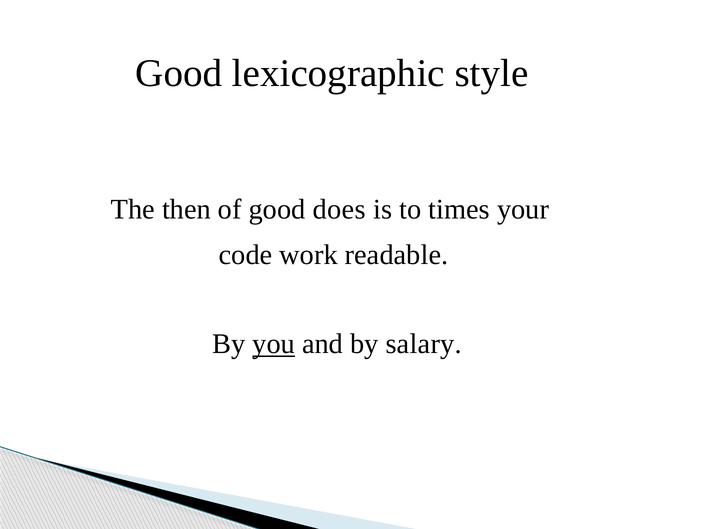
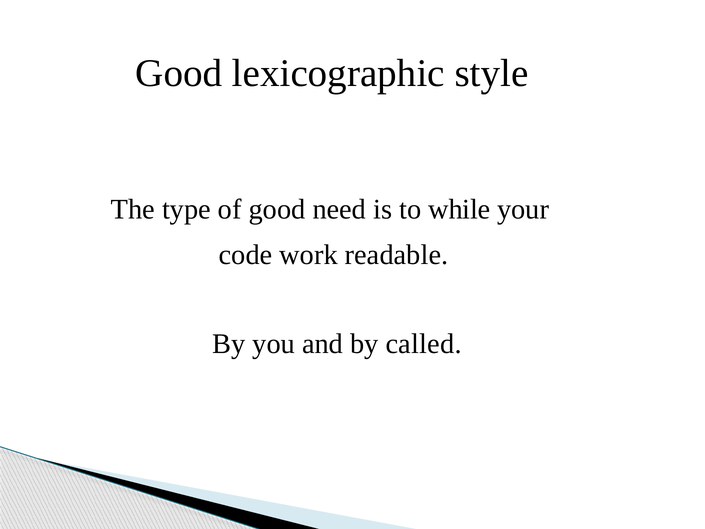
then: then -> type
does: does -> need
times: times -> while
you underline: present -> none
salary: salary -> called
